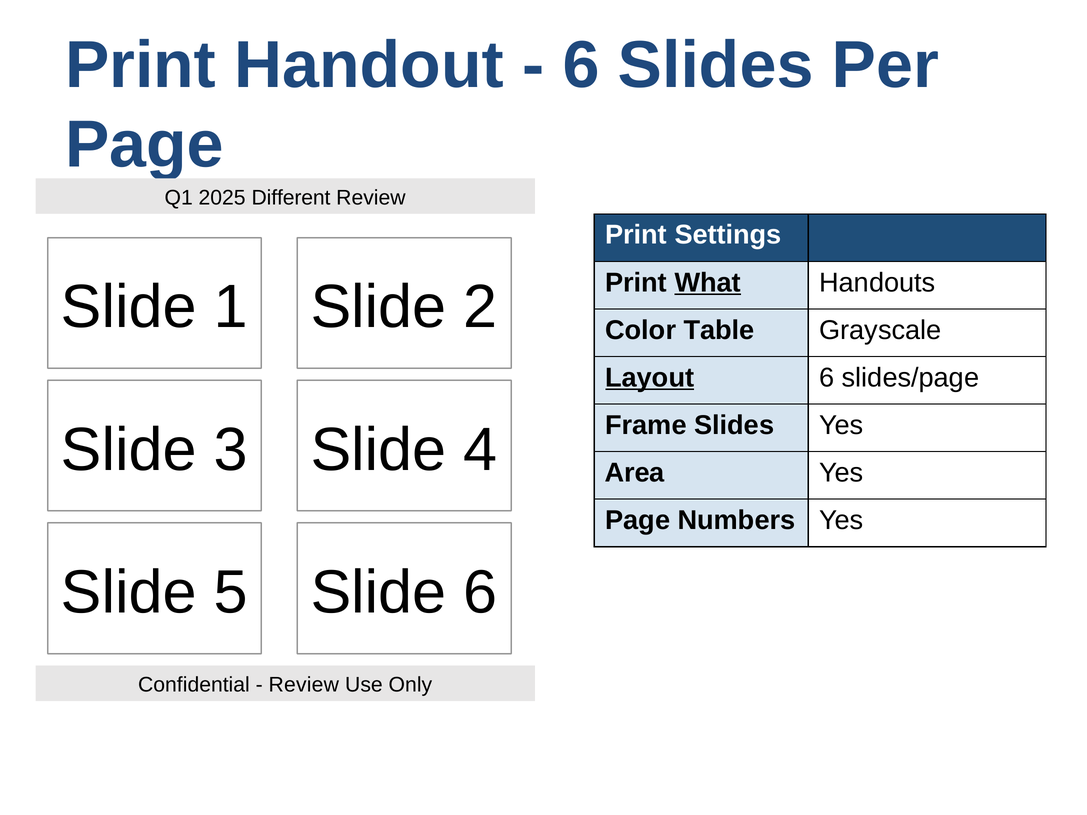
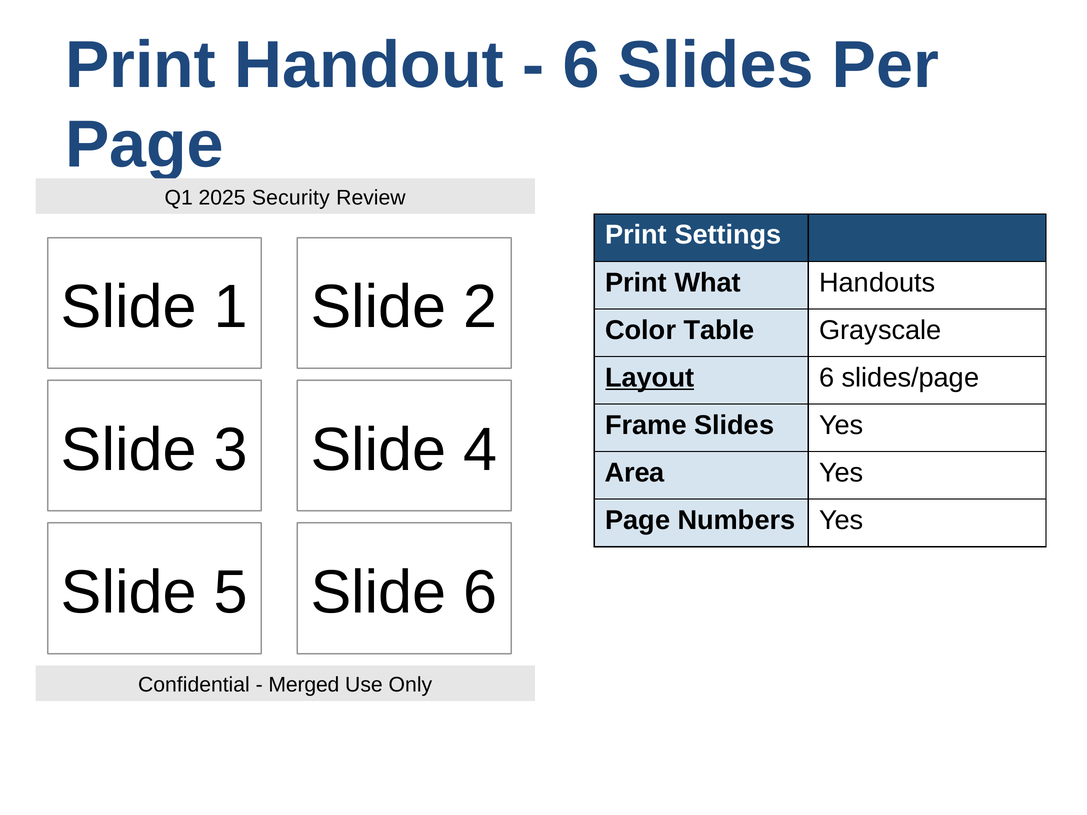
Different: Different -> Security
What underline: present -> none
Review at (304, 685): Review -> Merged
